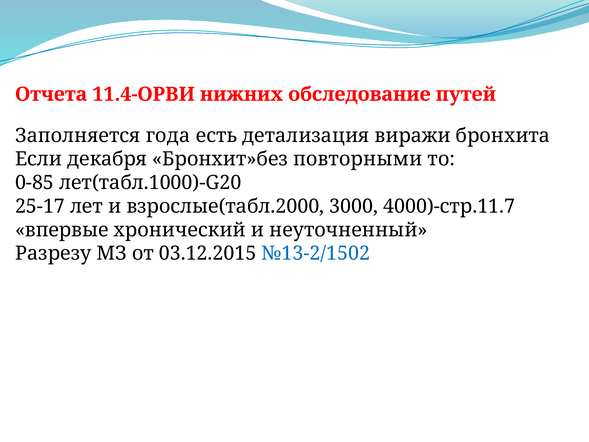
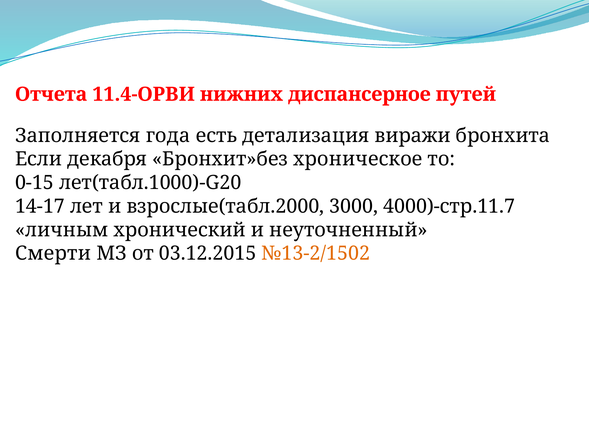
обследование: обследование -> диспансерное
повторными: повторными -> хроническое
0-85: 0-85 -> 0-15
25-17: 25-17 -> 14-17
впервые: впервые -> личным
Разрезу: Разрезу -> Смерти
№13-2/1502 colour: blue -> orange
